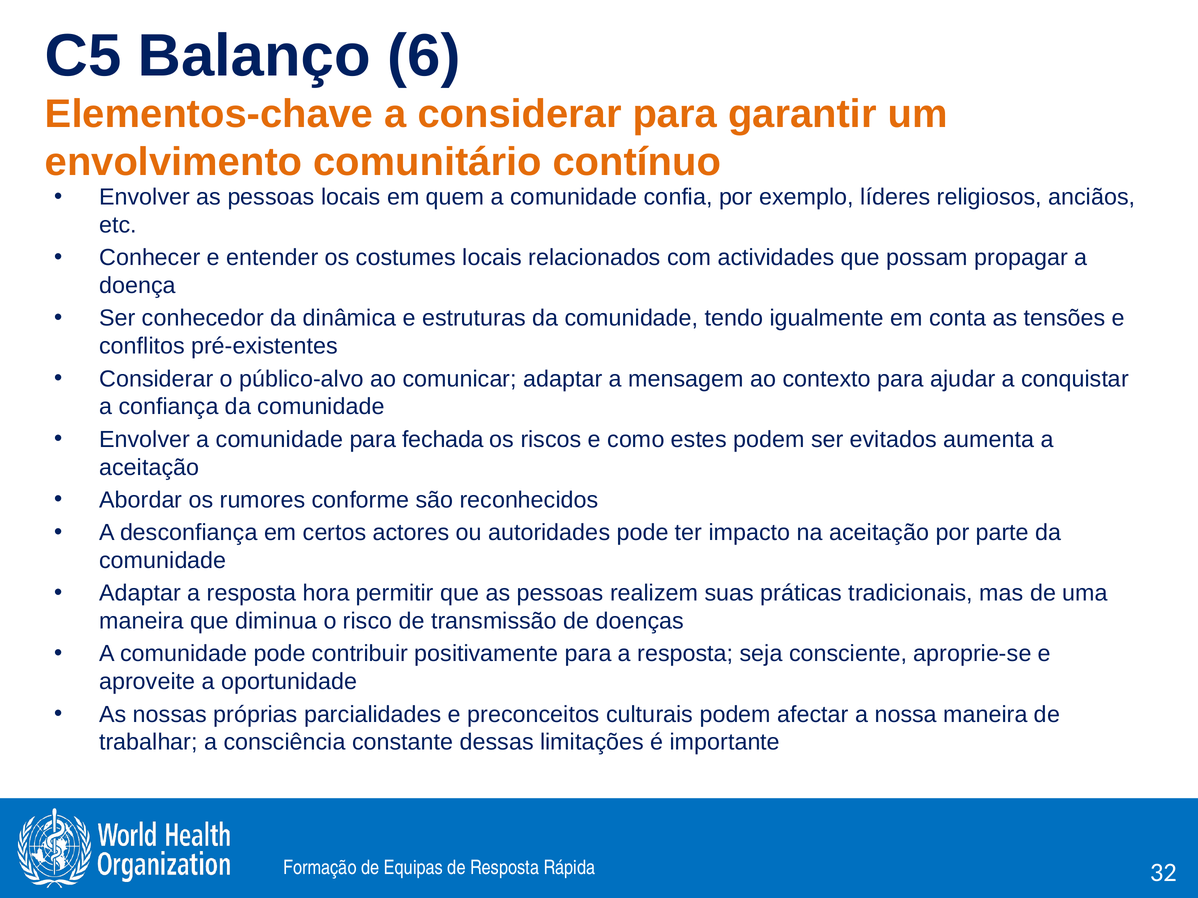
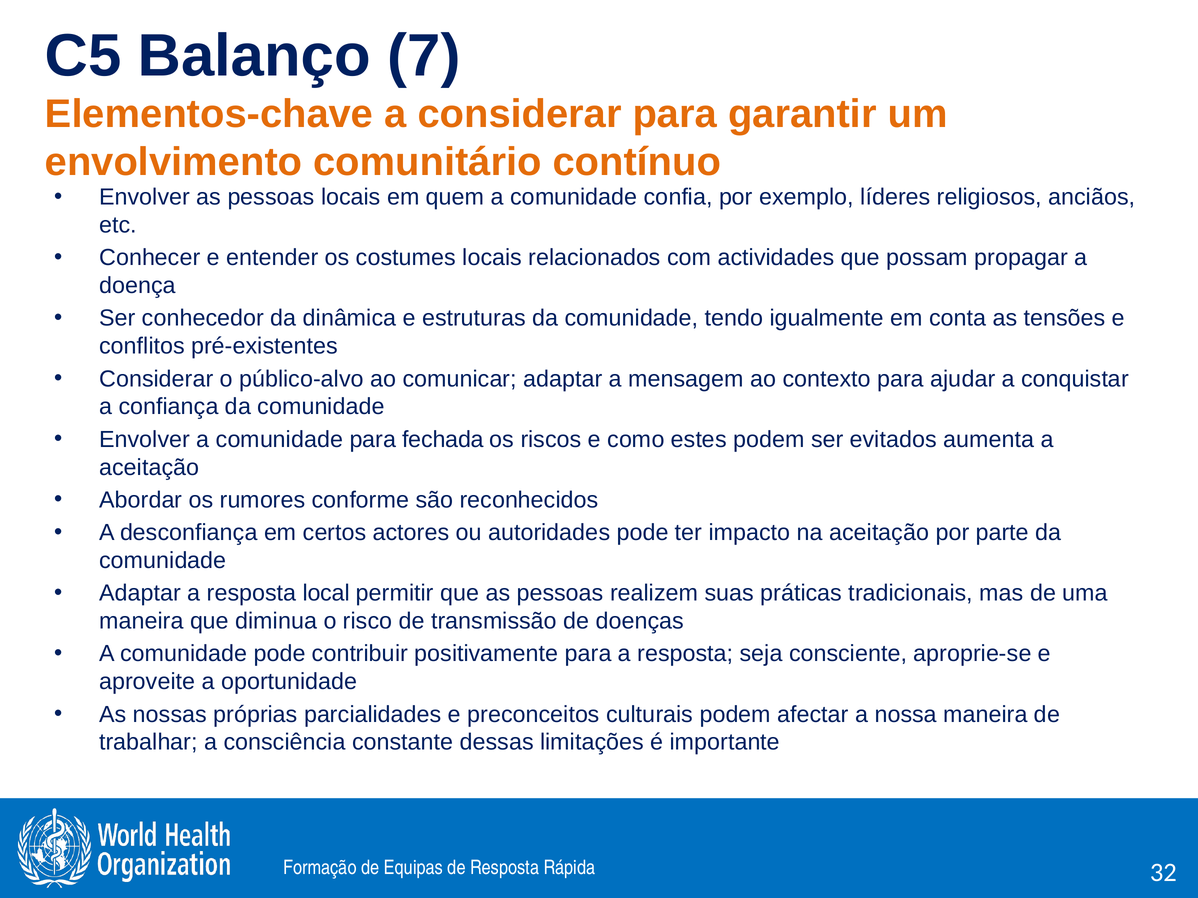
6: 6 -> 7
hora: hora -> local
